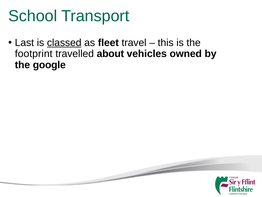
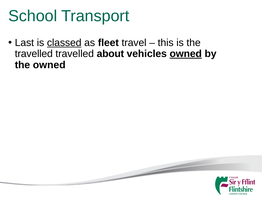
footprint at (34, 54): footprint -> travelled
owned at (186, 54) underline: none -> present
the google: google -> owned
